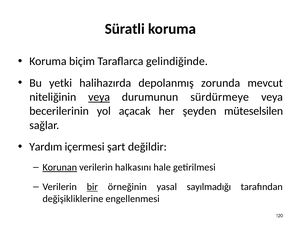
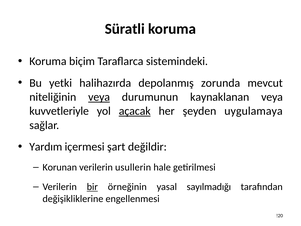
gelindiğinde: gelindiğinde -> sistemindeki
sürdürmeye: sürdürmeye -> kaynaklanan
becerilerinin: becerilerinin -> kuvvetleriyle
açacak underline: none -> present
müteselsilen: müteselsilen -> uygulamaya
Korunan underline: present -> none
halkasını: halkasını -> usullerin
